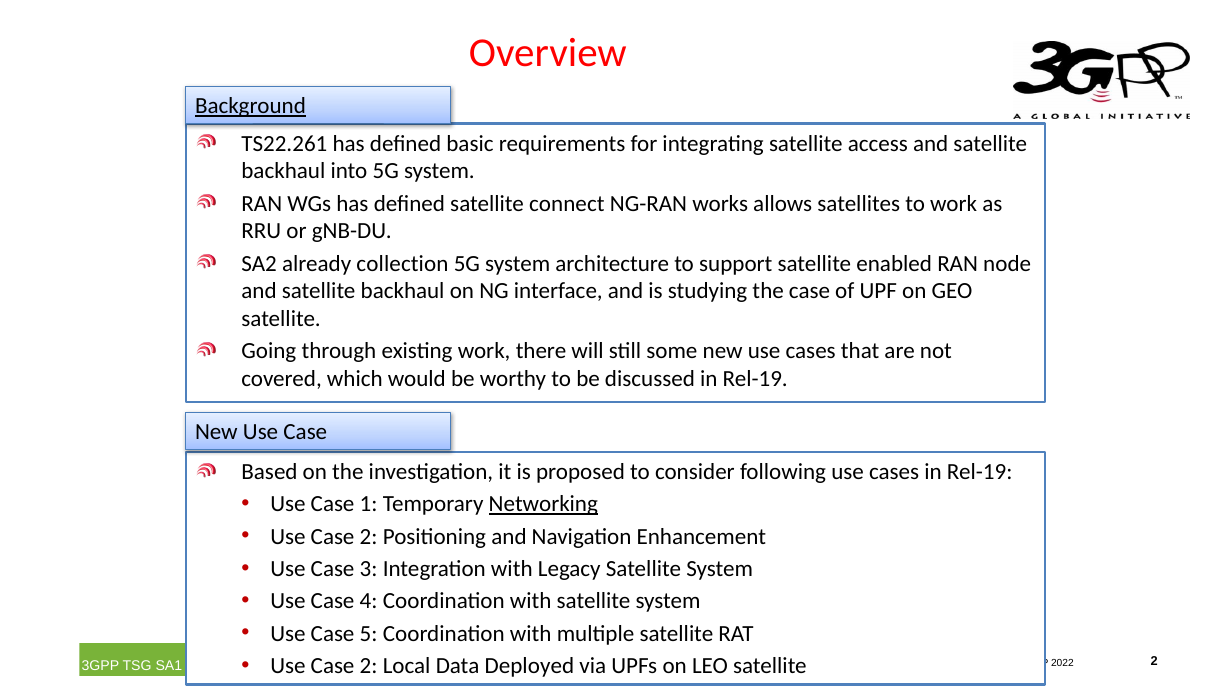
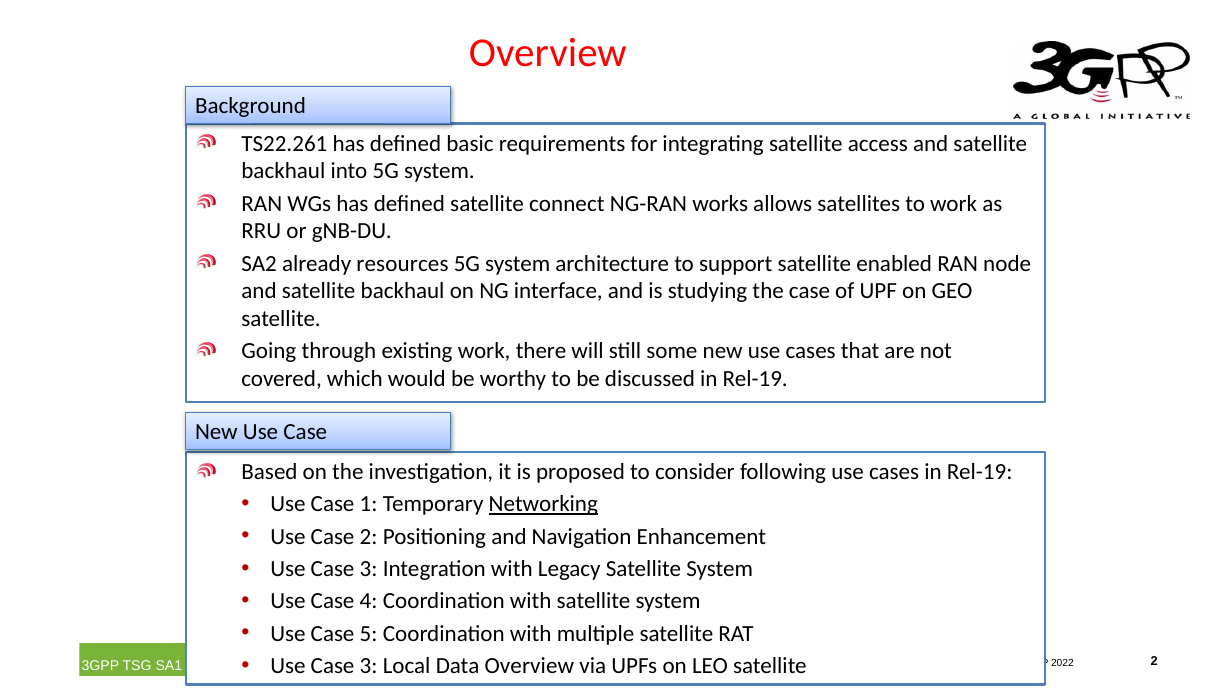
Background underline: present -> none
collection: collection -> resources
2 at (369, 666): 2 -> 3
Data Deployed: Deployed -> Overview
